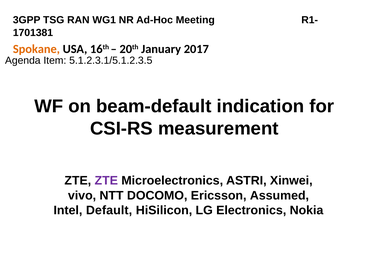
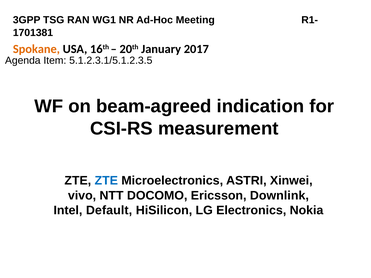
beam-default: beam-default -> beam-agreed
ZTE at (106, 181) colour: purple -> blue
Assumed: Assumed -> Downlink
